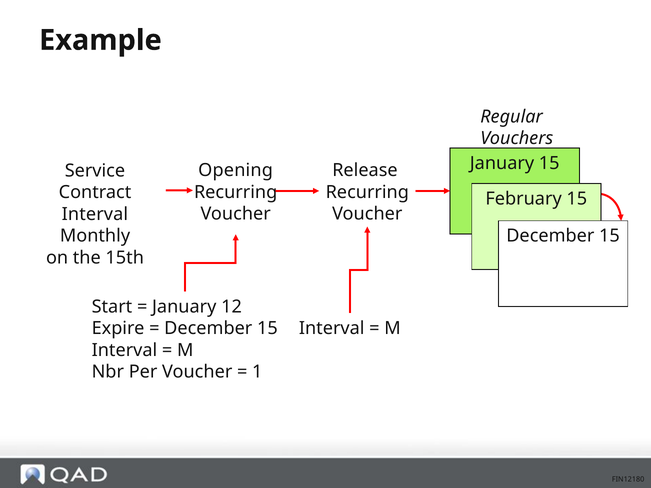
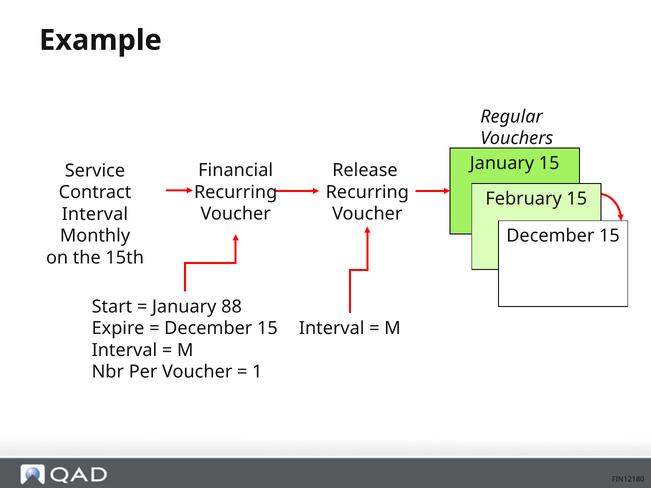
Opening: Opening -> Financial
12: 12 -> 88
